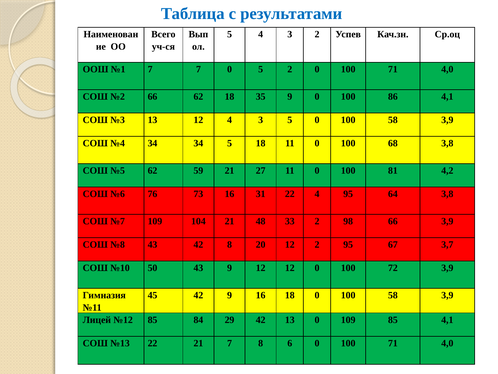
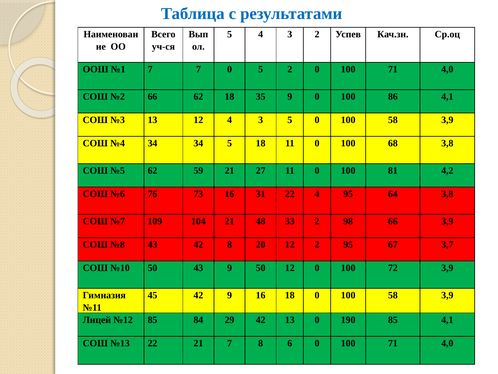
9 12: 12 -> 50
0 109: 109 -> 190
